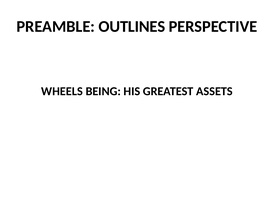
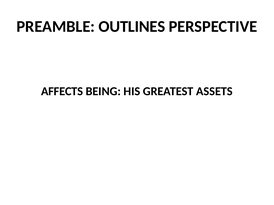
WHEELS: WHEELS -> AFFECTS
